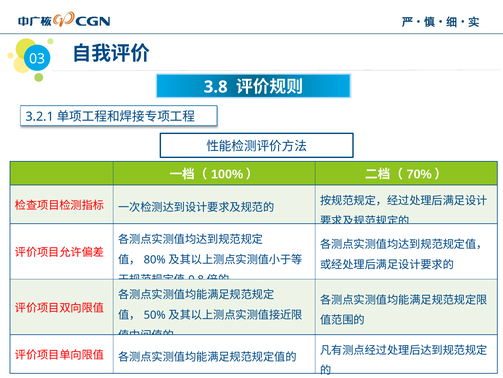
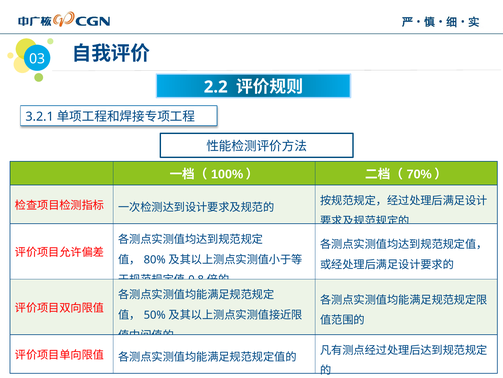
3.8: 3.8 -> 2.2
